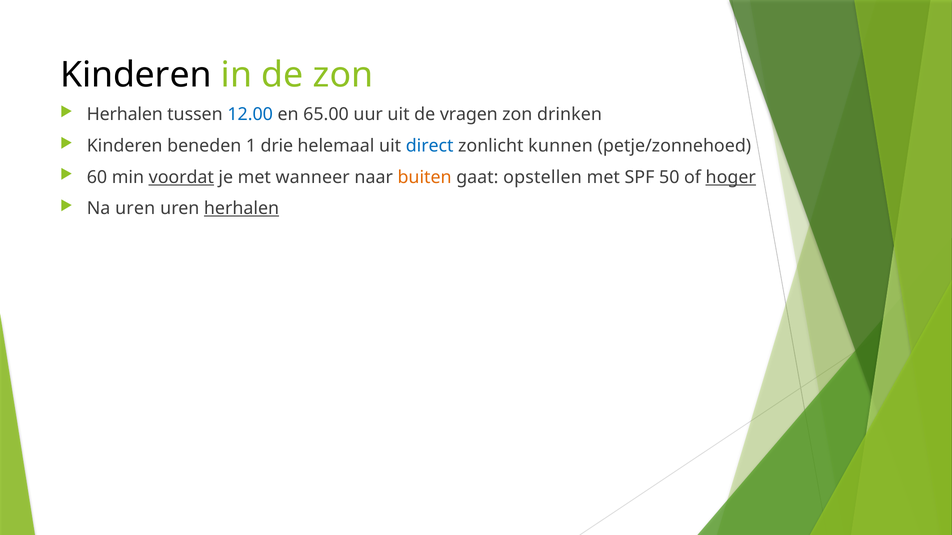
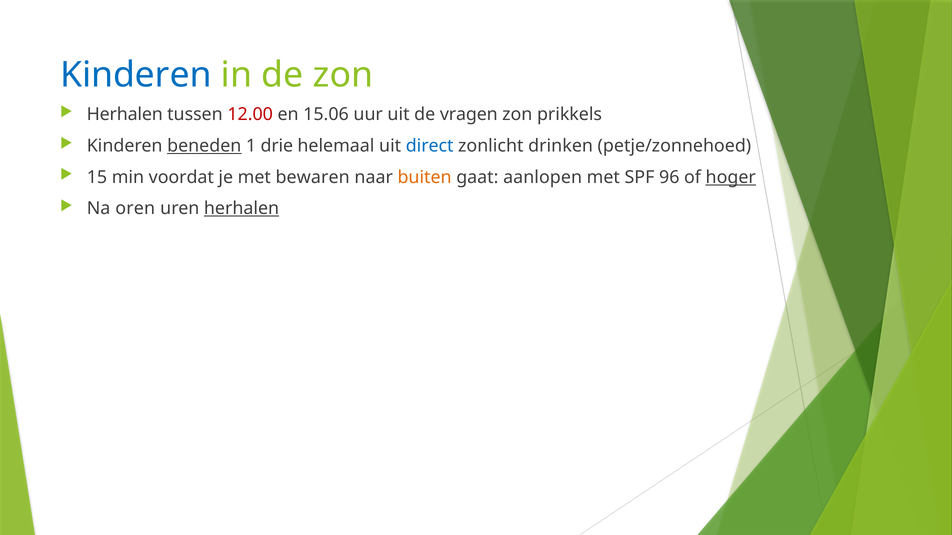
Kinderen at (136, 75) colour: black -> blue
12.00 colour: blue -> red
65.00: 65.00 -> 15.06
drinken: drinken -> prikkels
beneden underline: none -> present
kunnen: kunnen -> drinken
60: 60 -> 15
voordat underline: present -> none
wanneer: wanneer -> bewaren
opstellen: opstellen -> aanlopen
50: 50 -> 96
Na uren: uren -> oren
